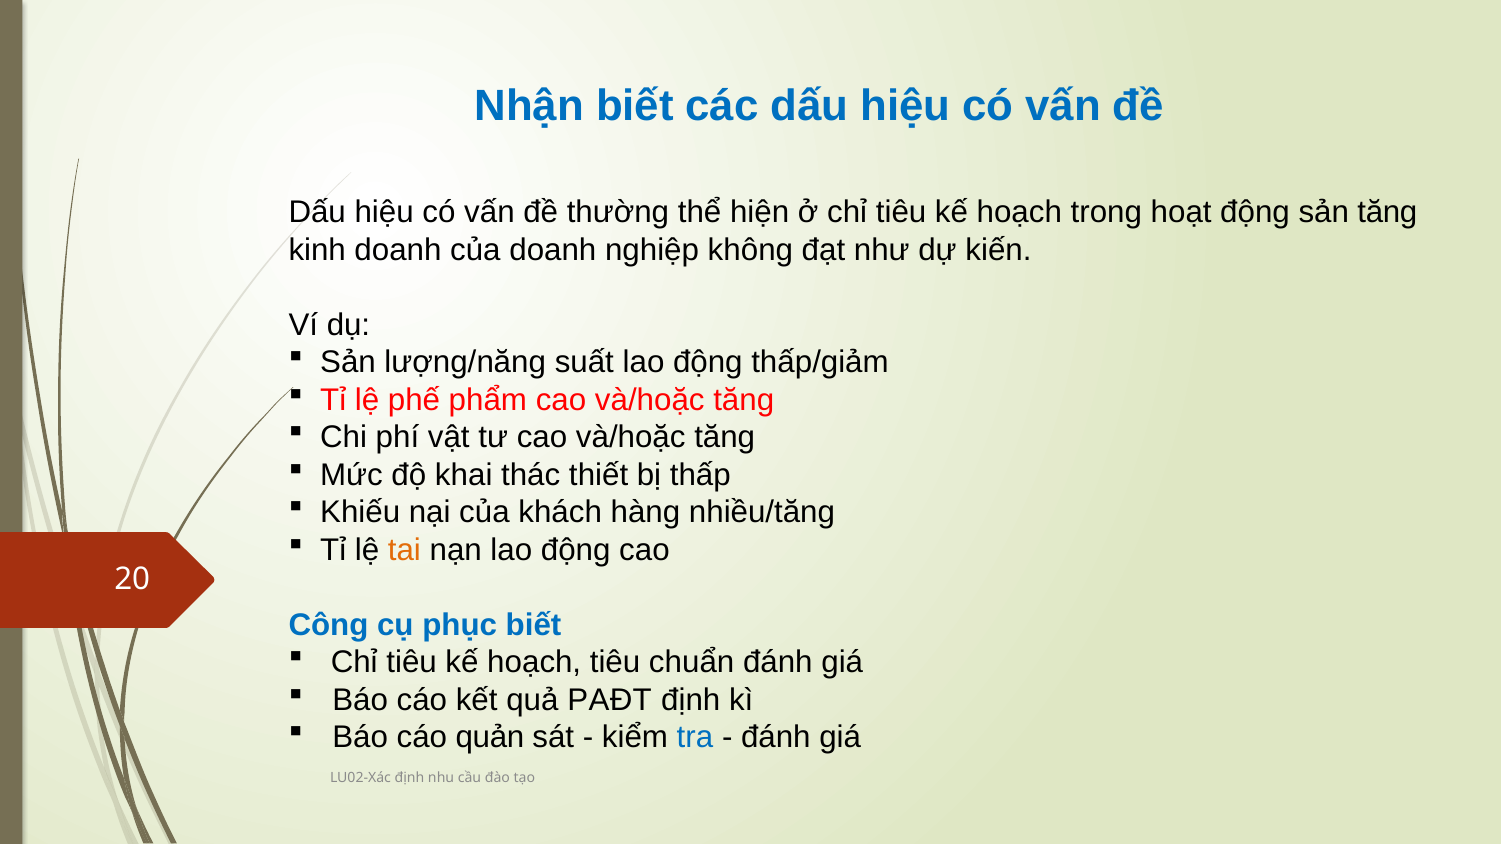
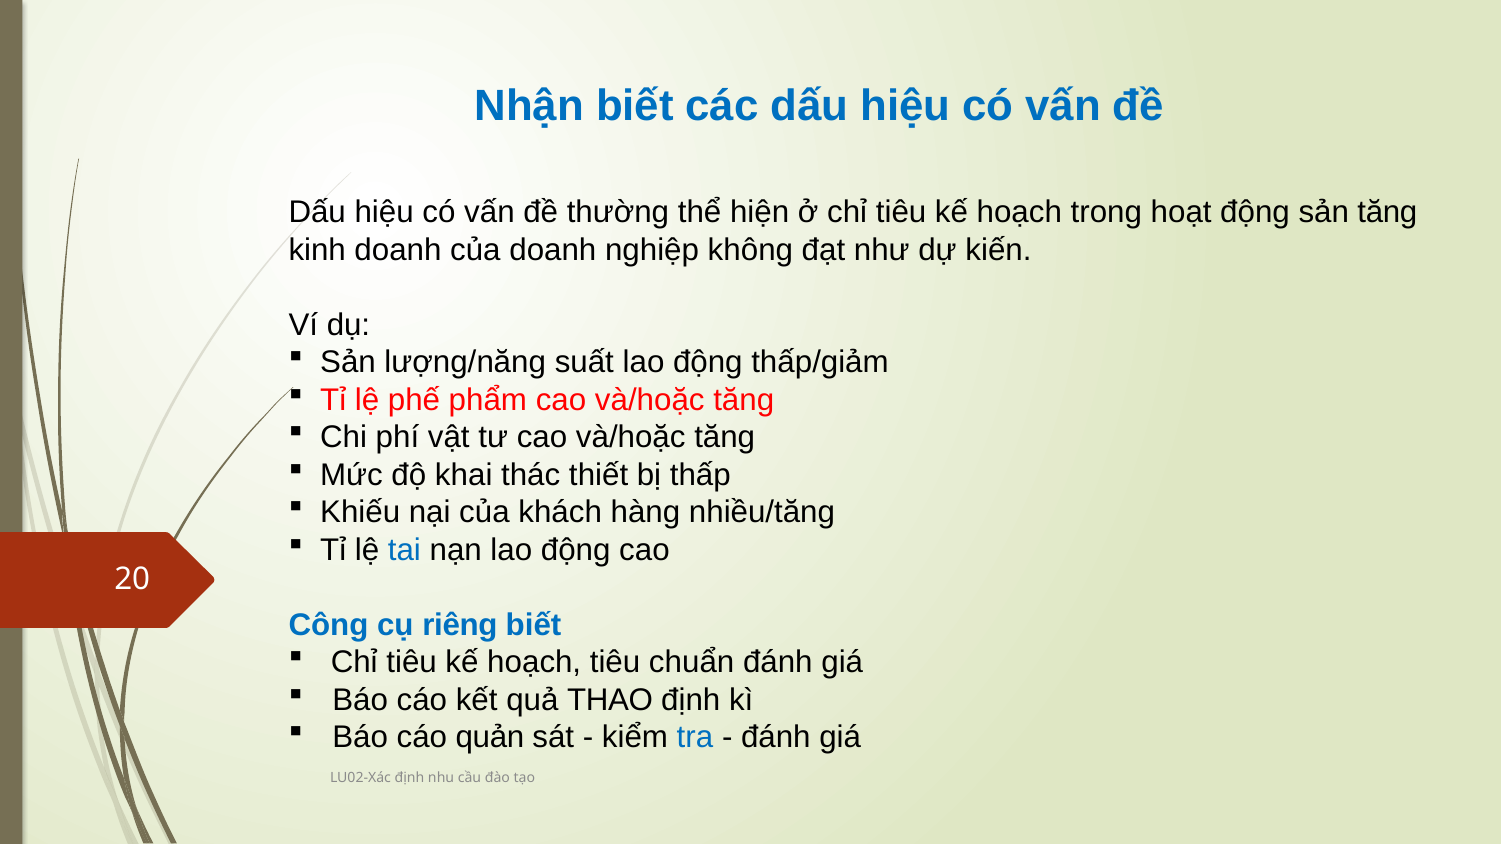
tai colour: orange -> blue
phục: phục -> riêng
PAĐT: PAĐT -> THAO
